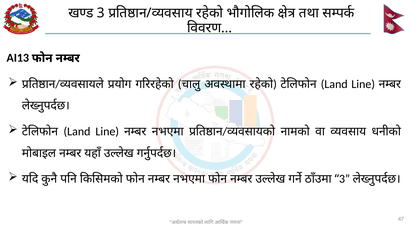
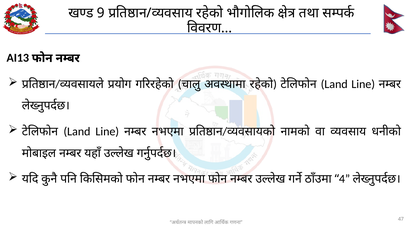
3 at (101, 13): 3 -> 9
3 at (345, 179): 3 -> 4
